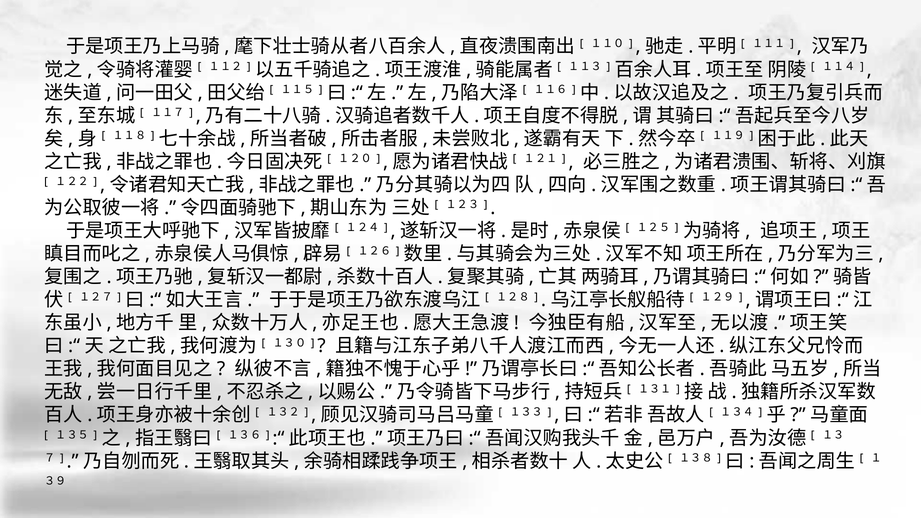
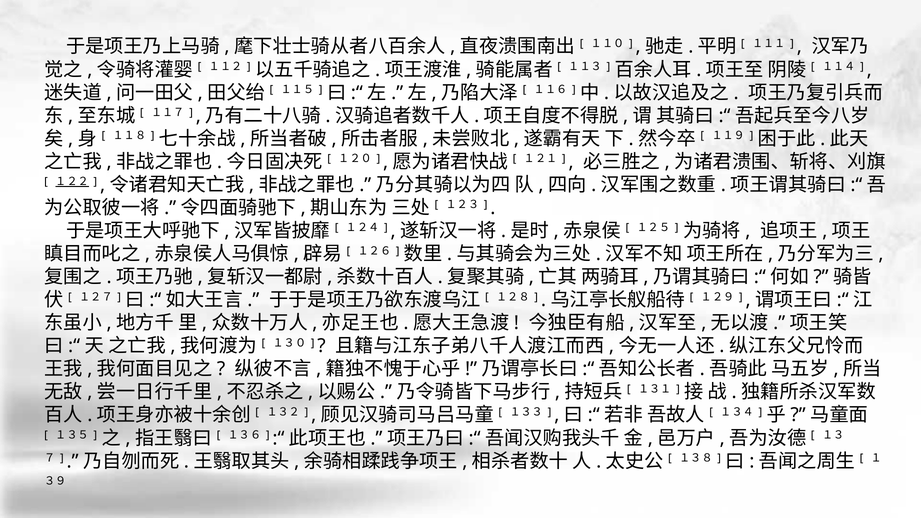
１２２ underline: none -> present
